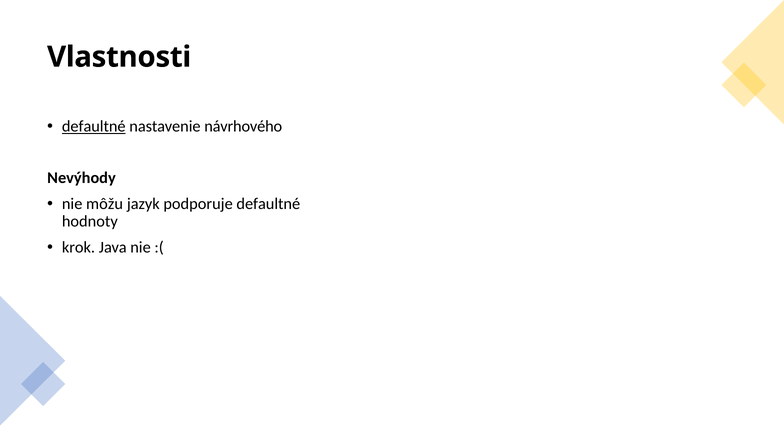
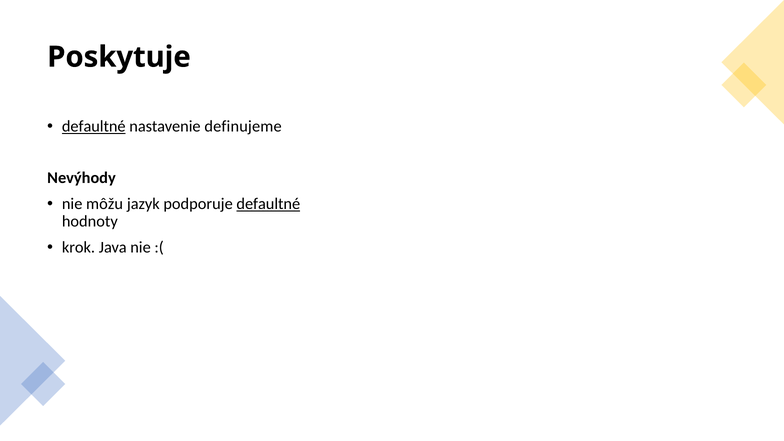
Vlastnosti: Vlastnosti -> Poskytuje
návrhového: návrhového -> definujeme
defaultné at (268, 204) underline: none -> present
